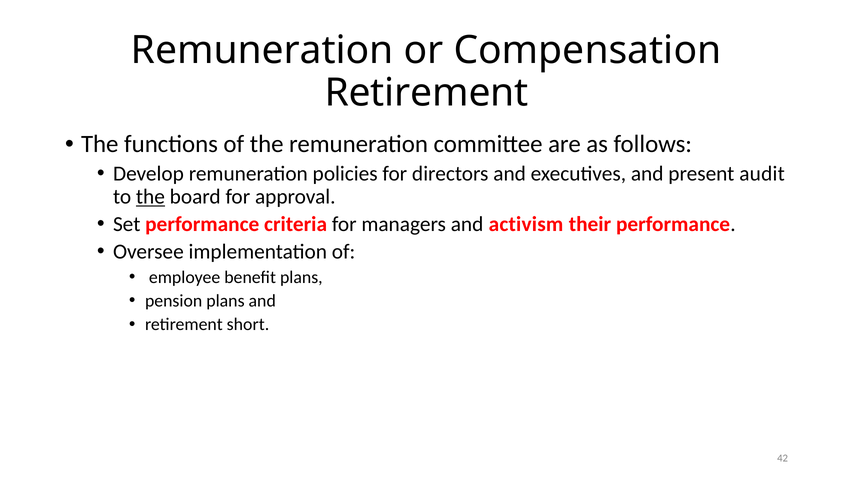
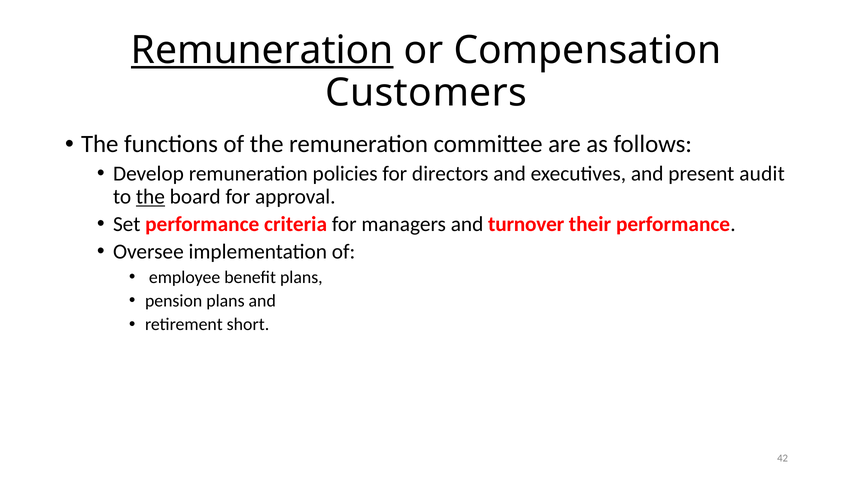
Remuneration at (262, 51) underline: none -> present
Retirement at (426, 93): Retirement -> Customers
activism: activism -> turnover
